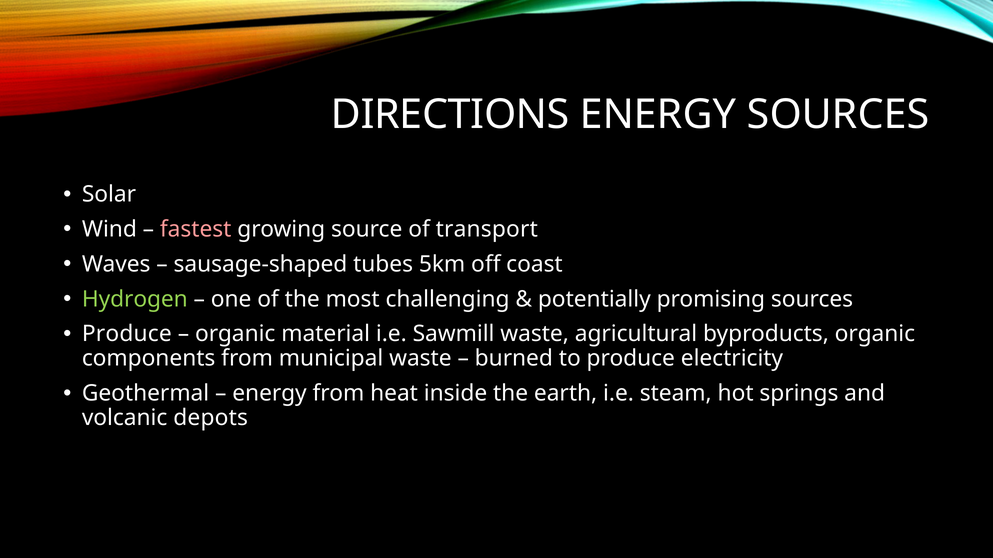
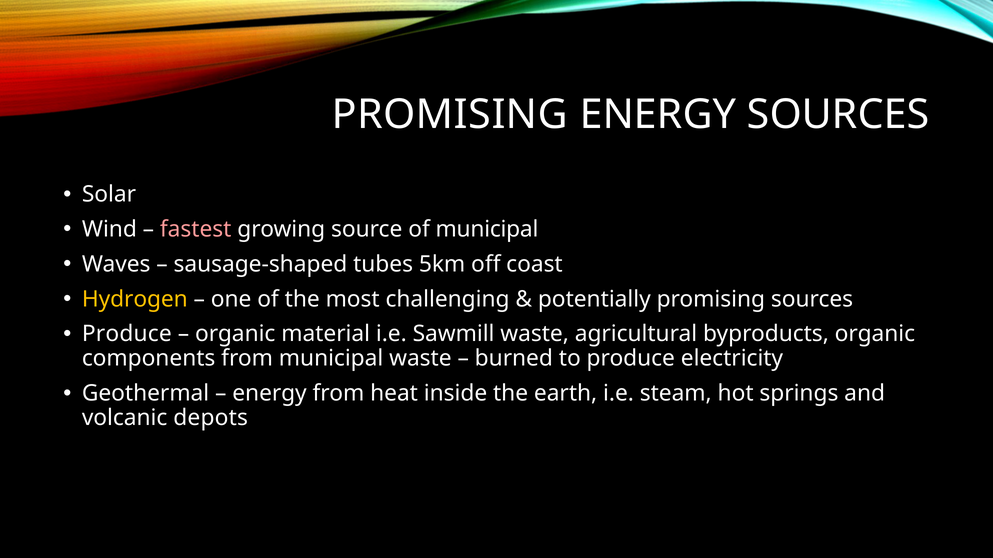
DIRECTIONS at (450, 115): DIRECTIONS -> PROMISING
of transport: transport -> municipal
Hydrogen colour: light green -> yellow
